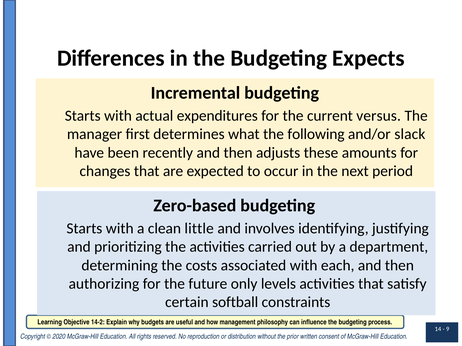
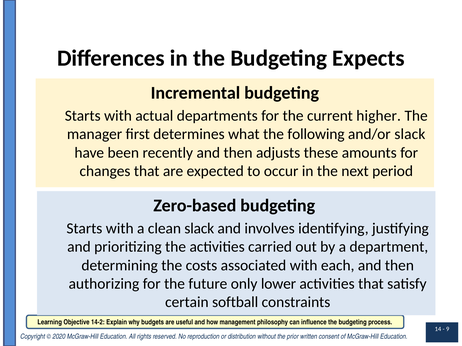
expenditures: expenditures -> departments
versus: versus -> higher
clean little: little -> slack
levels: levels -> lower
